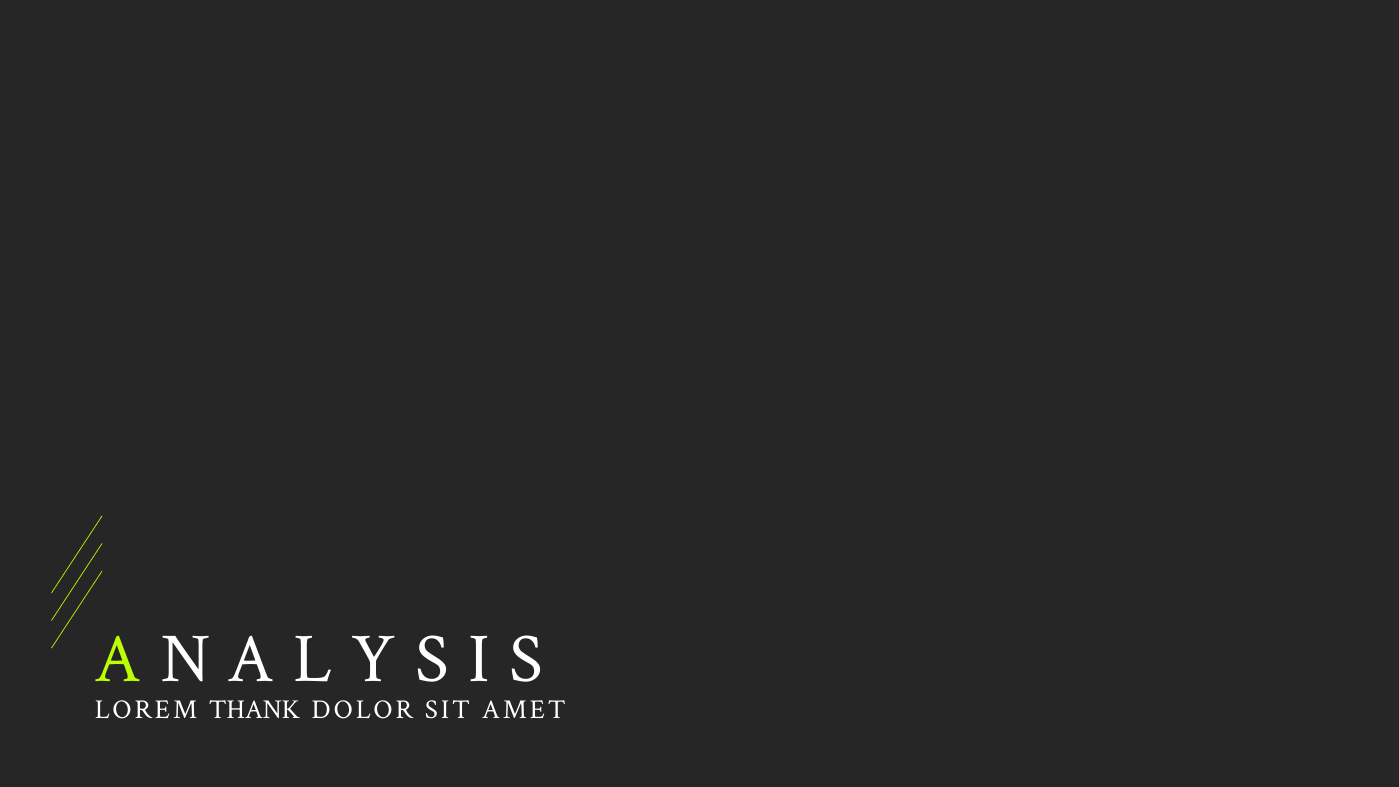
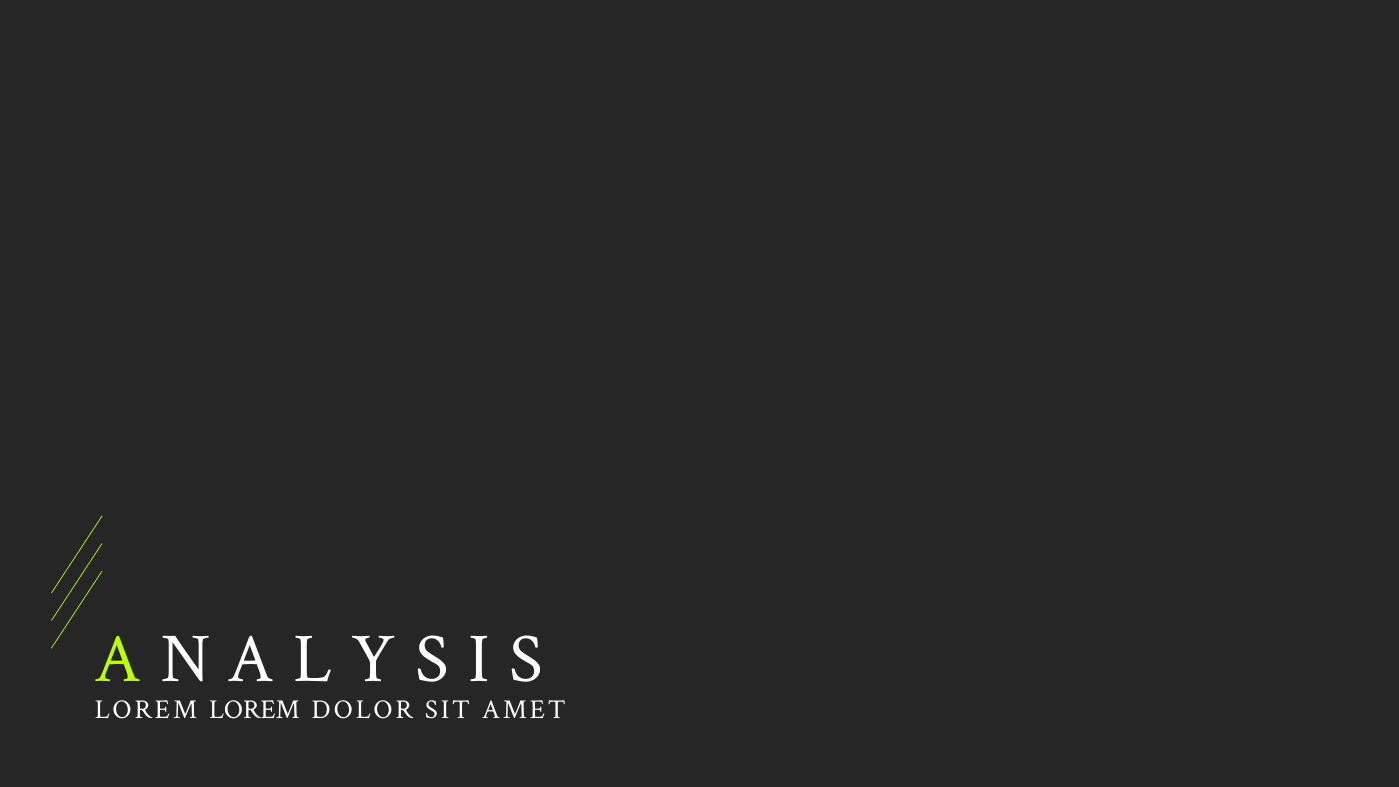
LOREM THANK: THANK -> LOREM
